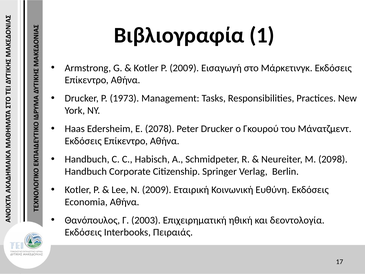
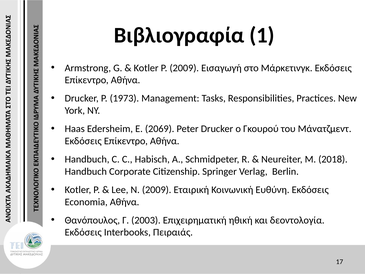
2078: 2078 -> 2069
2098: 2098 -> 2018
